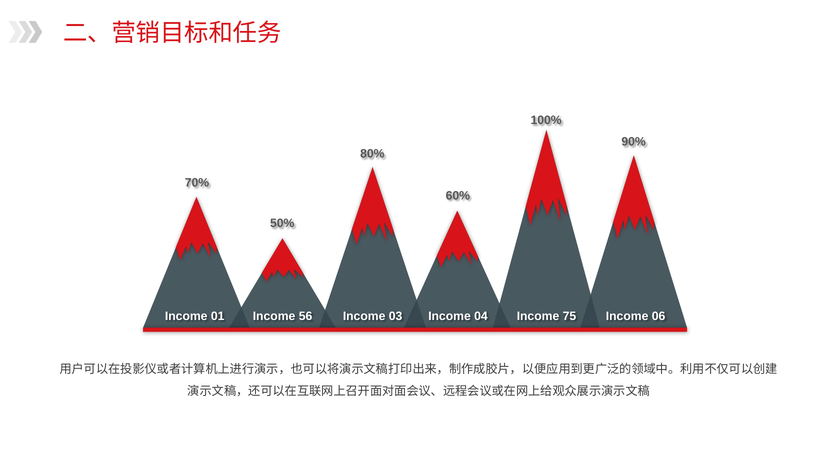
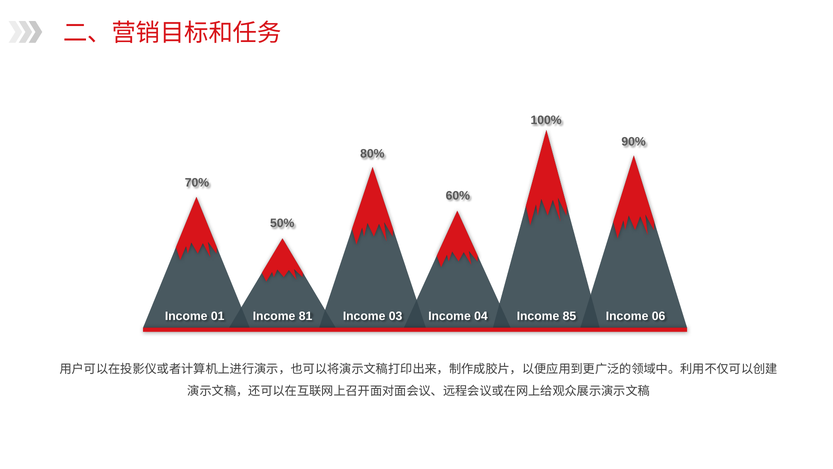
56: 56 -> 81
75: 75 -> 85
